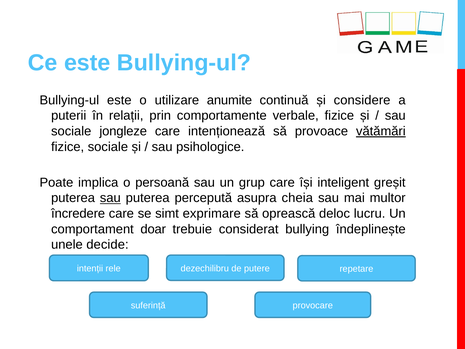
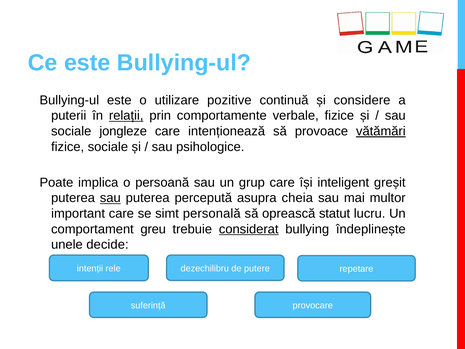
anumite: anumite -> pozitive
relații underline: none -> present
încredere: încredere -> important
exprimare: exprimare -> personală
deloc: deloc -> statut
doar: doar -> greu
considerat underline: none -> present
